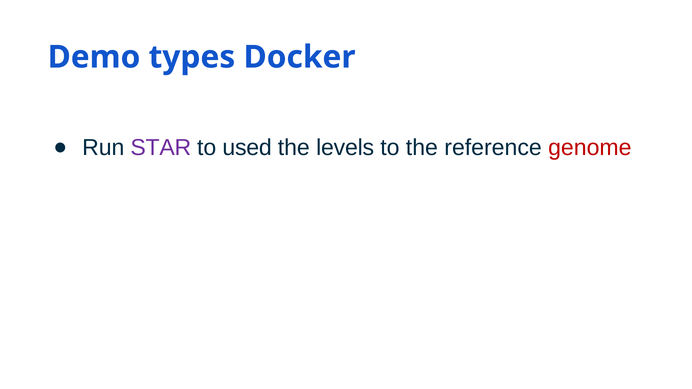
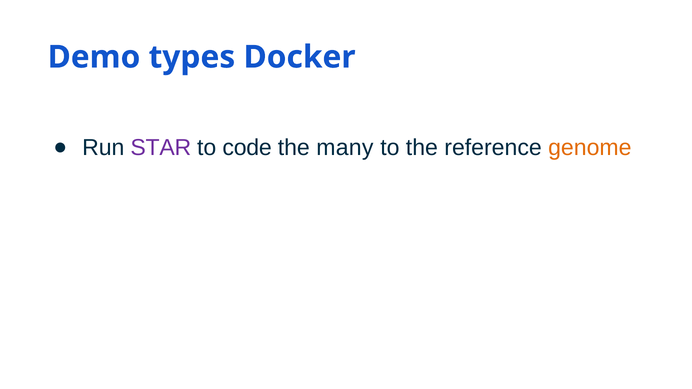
used: used -> code
levels: levels -> many
genome colour: red -> orange
